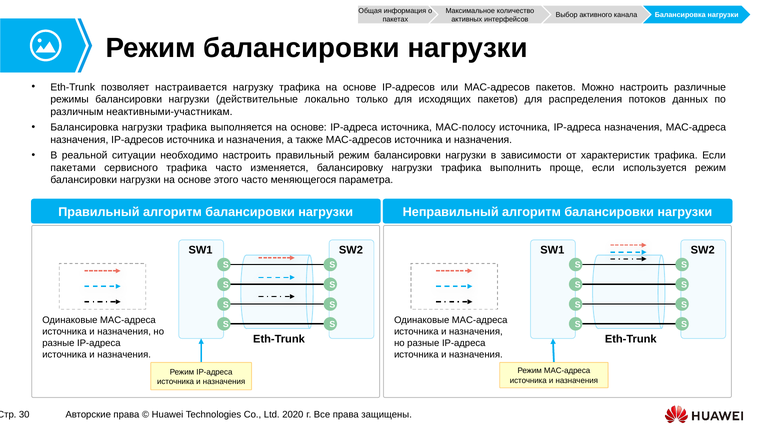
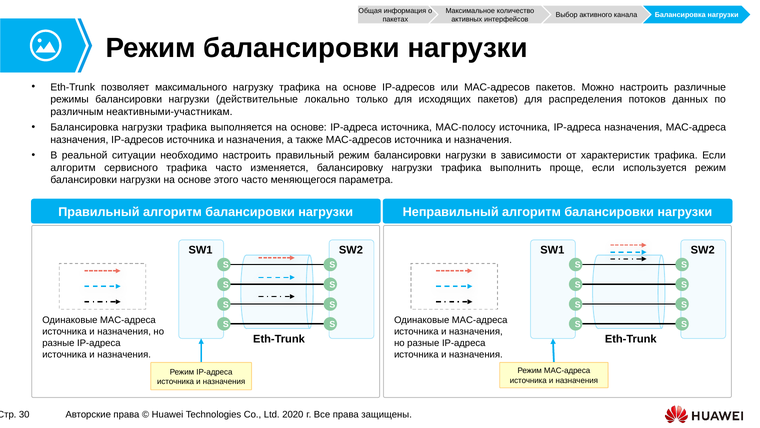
настраивается: настраивается -> максимального
пакетами at (73, 167): пакетами -> алгоритм
